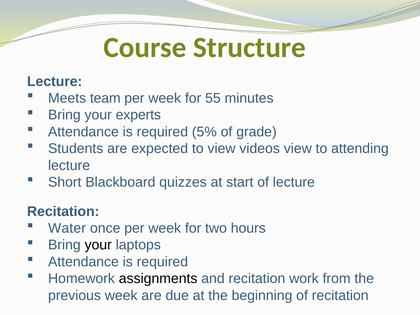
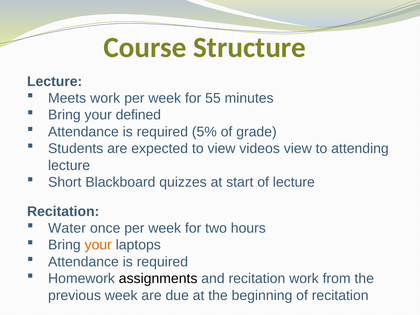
Meets team: team -> work
experts: experts -> defined
your at (98, 245) colour: black -> orange
